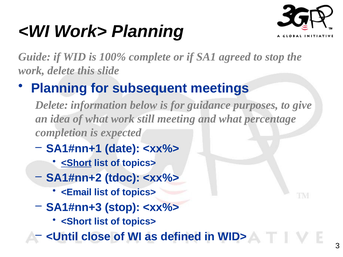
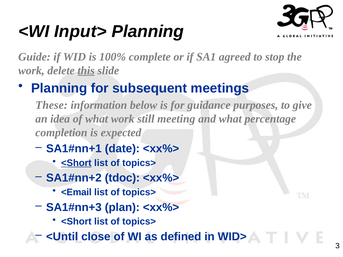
Work>: Work> -> Input>
this underline: none -> present
Delete at (52, 105): Delete -> These
stop at (122, 207): stop -> plan
